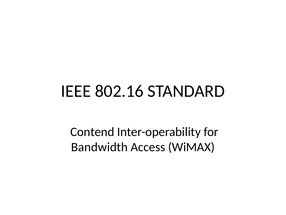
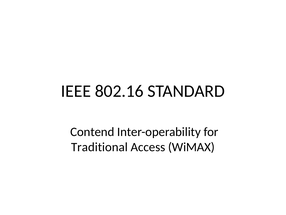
Bandwidth: Bandwidth -> Traditional
